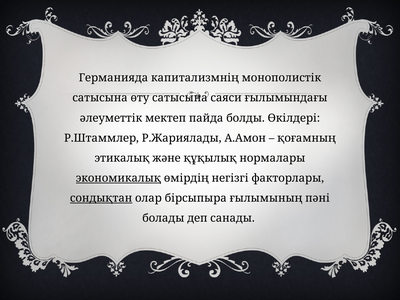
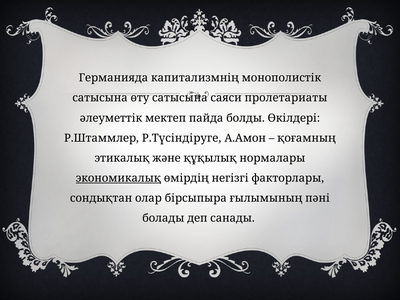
ғылымындағы: ғылымындағы -> пролетариаты
Р.Жариялады: Р.Жариялады -> Р.Түсіндіруге
сондықтан underline: present -> none
